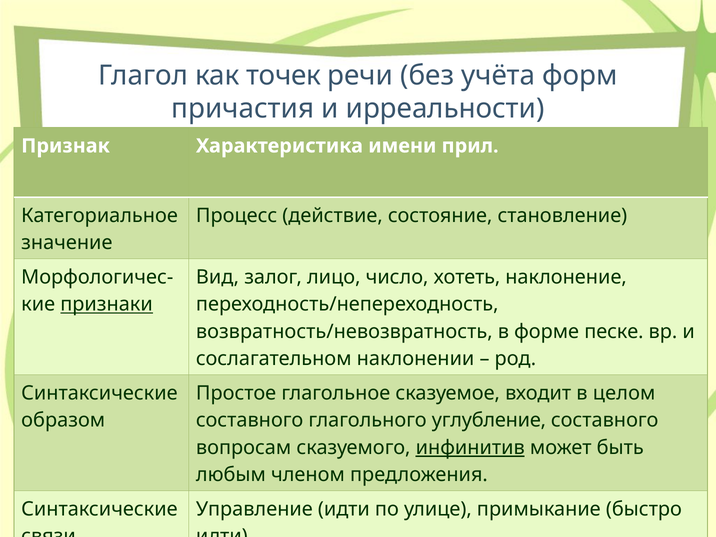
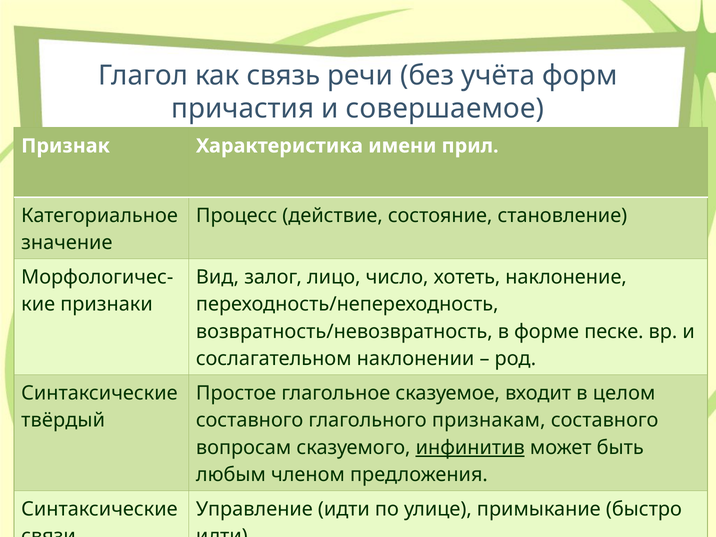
точек: точек -> связь
ирреальности: ирреальности -> совершаемое
признаки underline: present -> none
образом: образом -> твёрдый
углубление: углубление -> признакам
